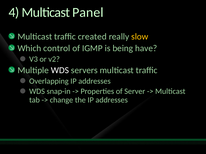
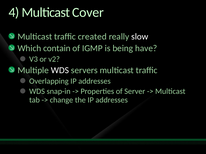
Panel: Panel -> Cover
slow colour: yellow -> white
control: control -> contain
